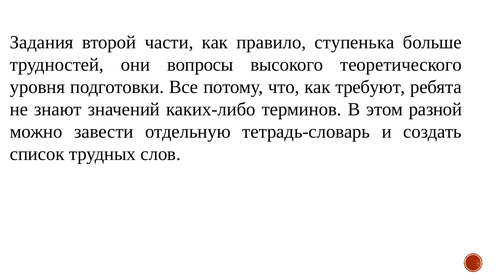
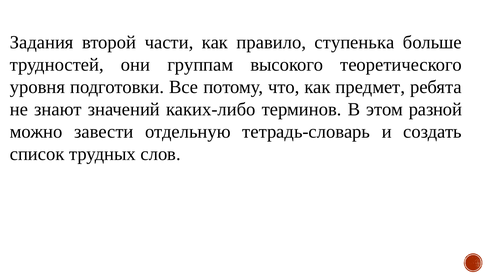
вопросы: вопросы -> группам
требуют: требуют -> предмет
